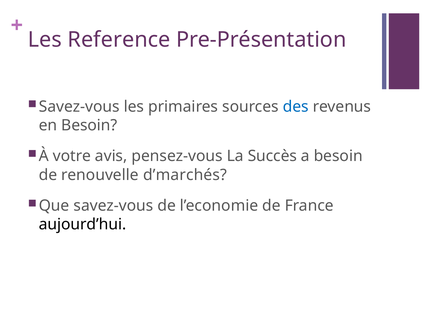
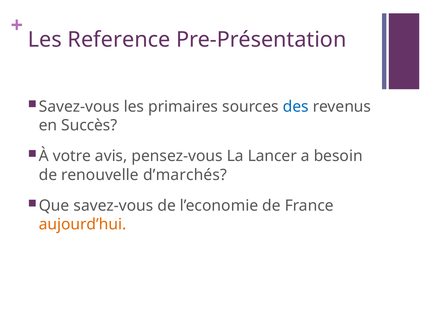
en Besoin: Besoin -> Succès
Succès: Succès -> Lancer
aujourd’hui colour: black -> orange
